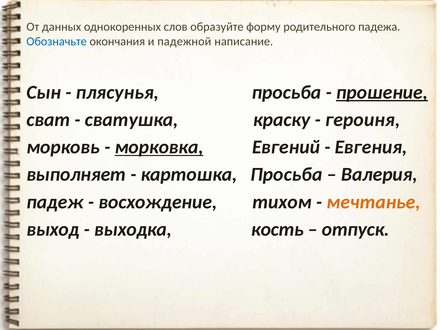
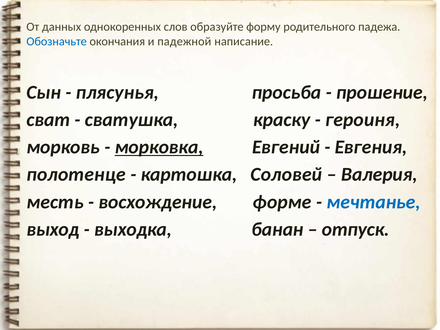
прошение underline: present -> none
выполняет: выполняет -> полотенце
картошка Просьба: Просьба -> Соловей
падеж: падеж -> месть
тихом: тихом -> форме
мечтанье colour: orange -> blue
кость: кость -> банан
